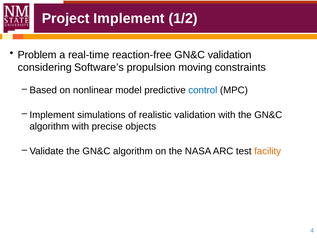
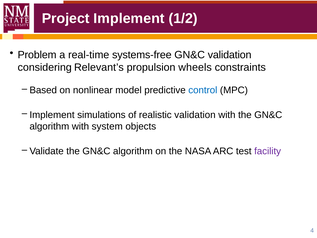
reaction-free: reaction-free -> systems-free
Software’s: Software’s -> Relevant’s
moving: moving -> wheels
precise: precise -> system
facility colour: orange -> purple
